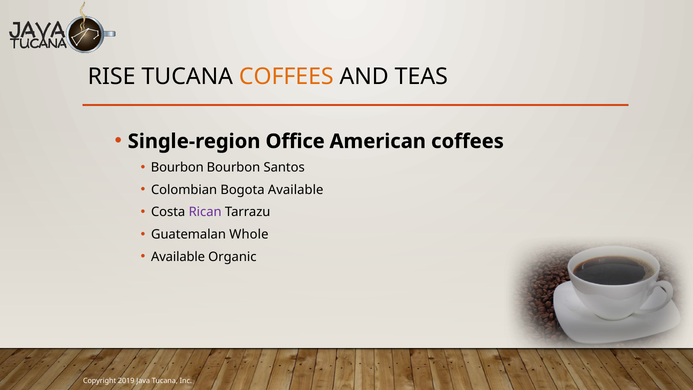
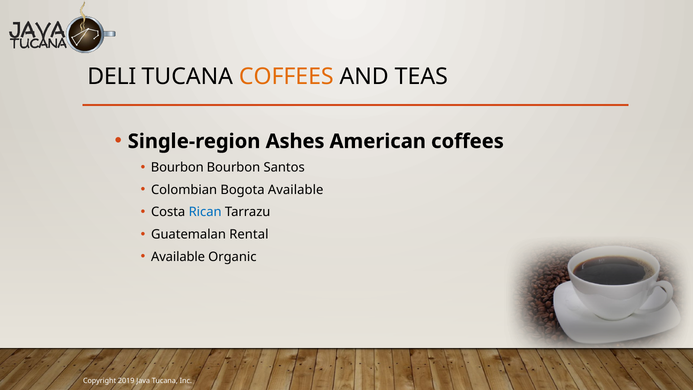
RISE: RISE -> DELI
Office: Office -> Ashes
Rican colour: purple -> blue
Whole: Whole -> Rental
